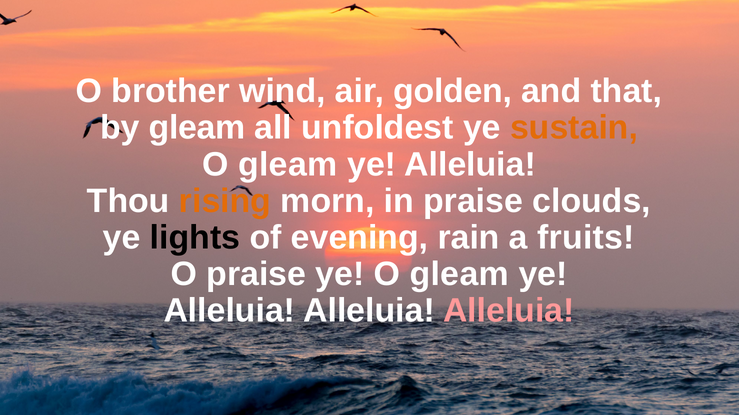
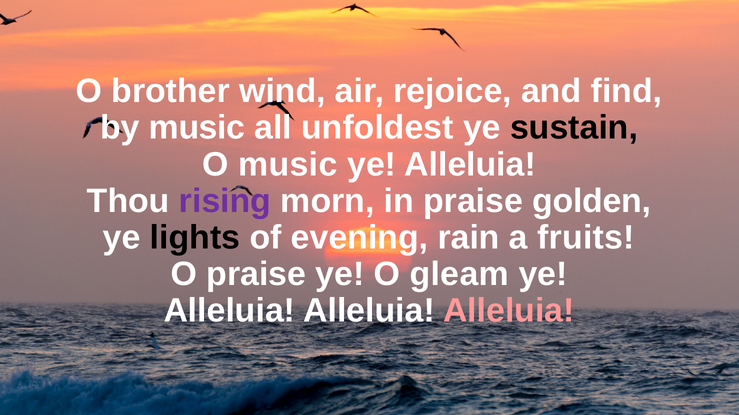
golden: golden -> rejoice
that: that -> find
by gleam: gleam -> music
sustain colour: orange -> black
gleam at (288, 165): gleam -> music
rising colour: orange -> purple
clouds: clouds -> golden
